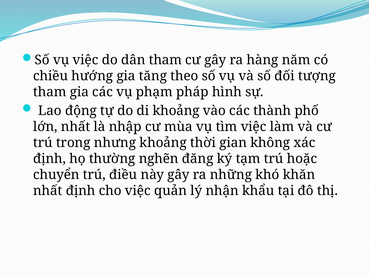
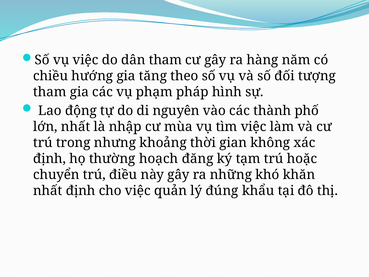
di khoảng: khoảng -> nguyên
nghẽn: nghẽn -> hoạch
nhận: nhận -> đúng
